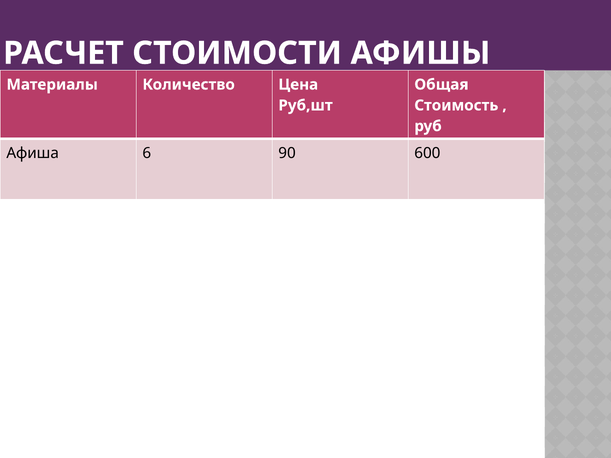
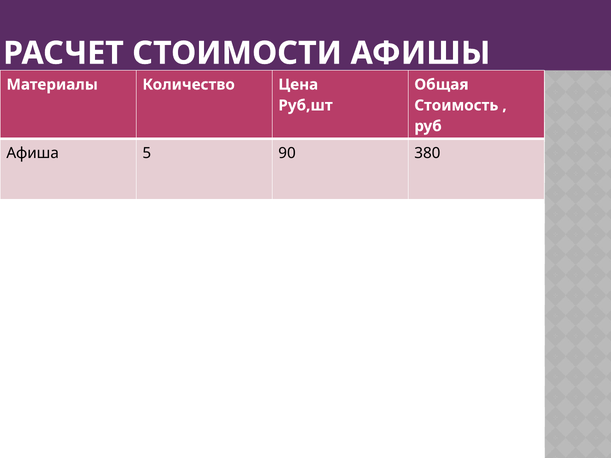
6: 6 -> 5
600: 600 -> 380
